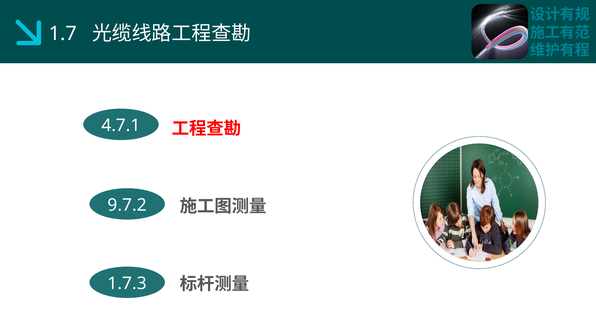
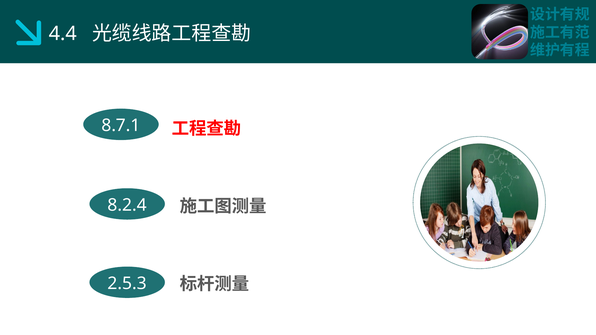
1.7: 1.7 -> 4.4
4.7.1: 4.7.1 -> 8.7.1
9.7.2: 9.7.2 -> 8.2.4
1.7.3: 1.7.3 -> 2.5.3
